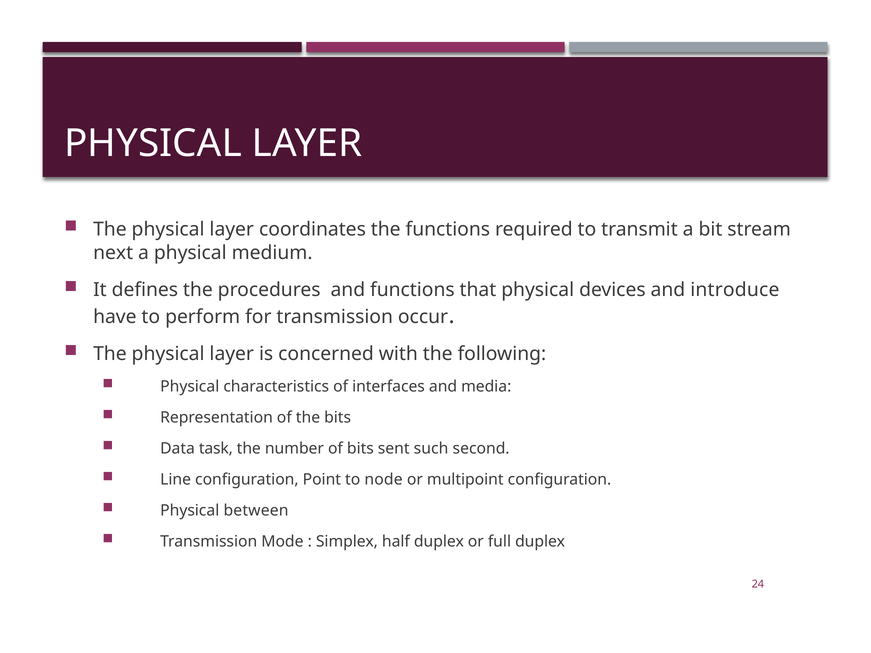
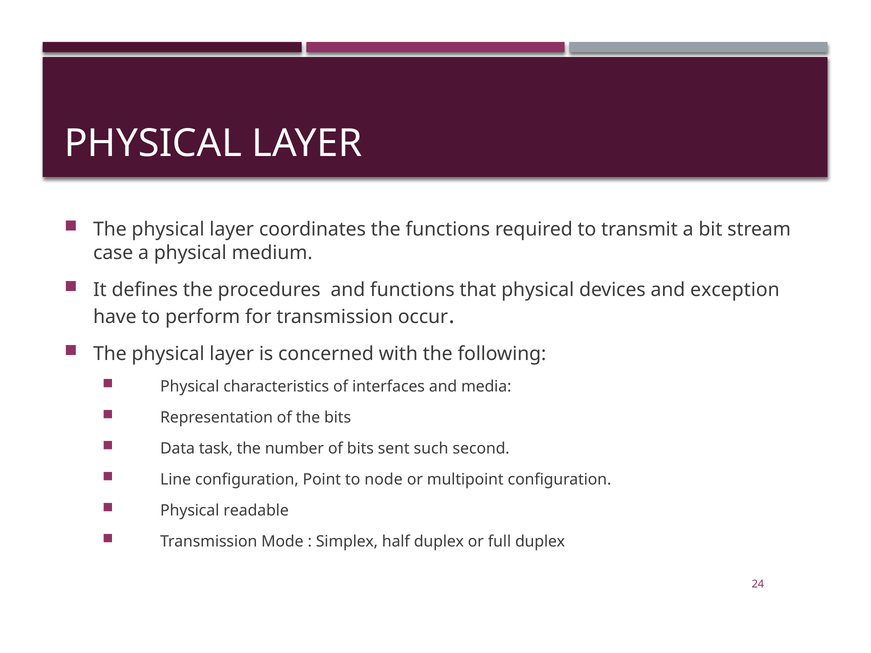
next: next -> case
introduce: introduce -> exception
between: between -> readable
